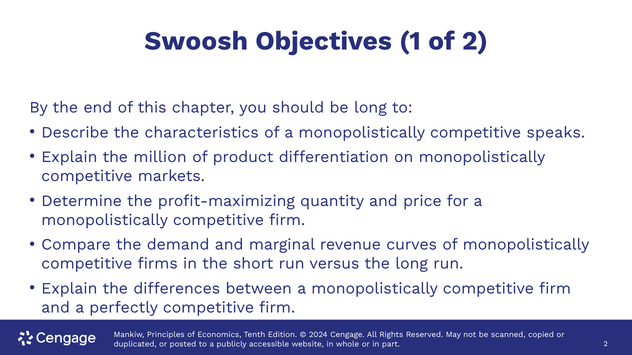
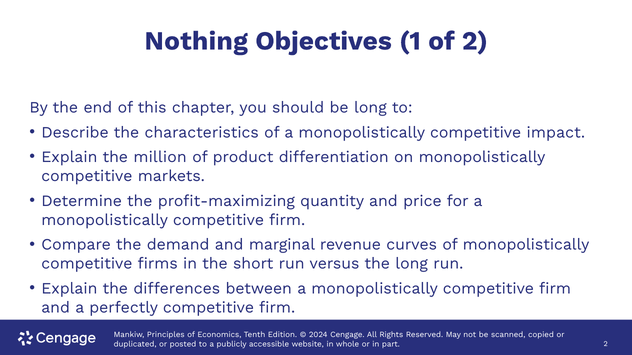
Swoosh: Swoosh -> Nothing
speaks: speaks -> impact
